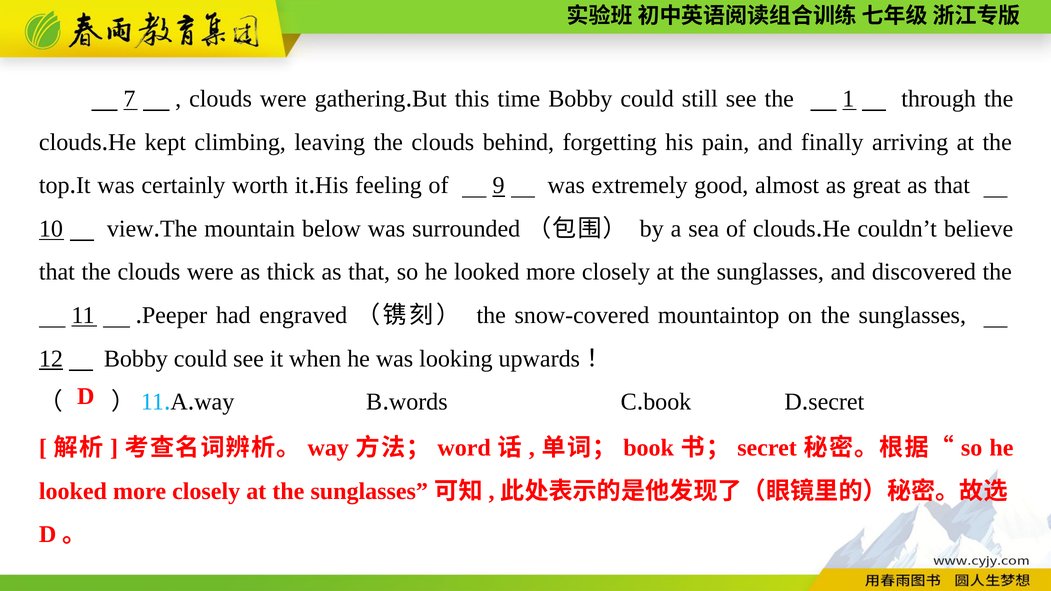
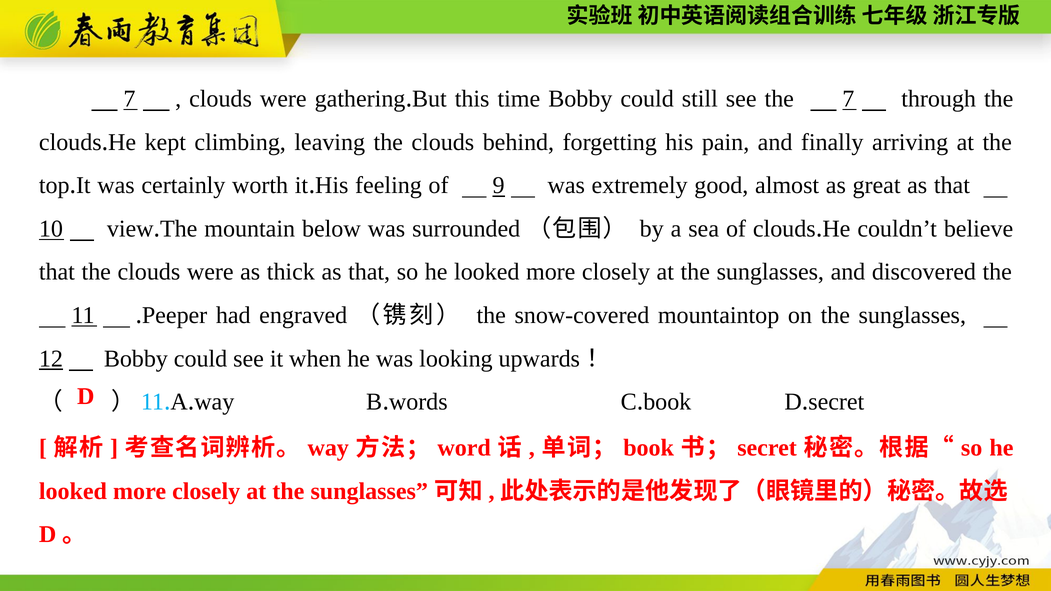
the 1: 1 -> 7
